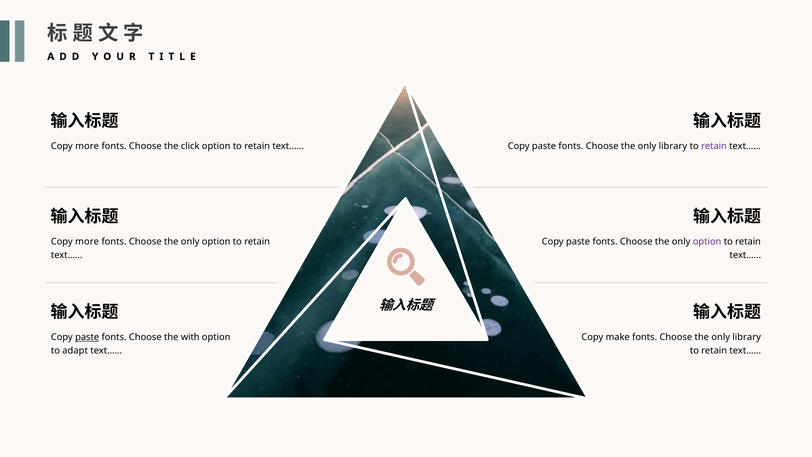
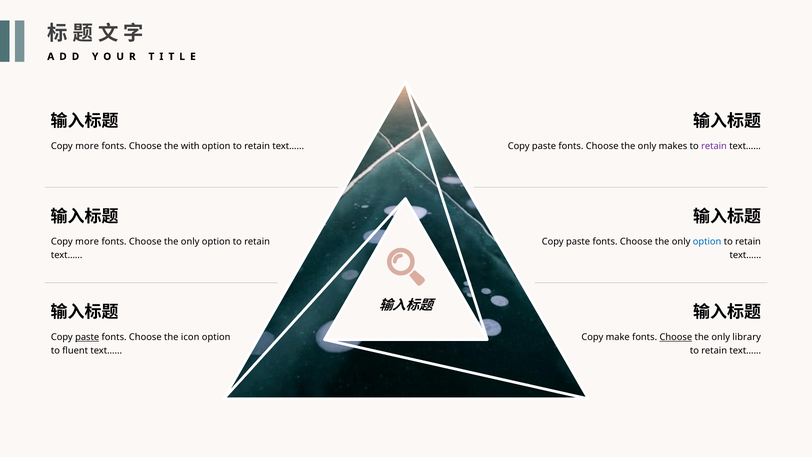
click: click -> with
library at (673, 146): library -> makes
option at (707, 242) colour: purple -> blue
with: with -> icon
Choose at (676, 337) underline: none -> present
adapt: adapt -> fluent
